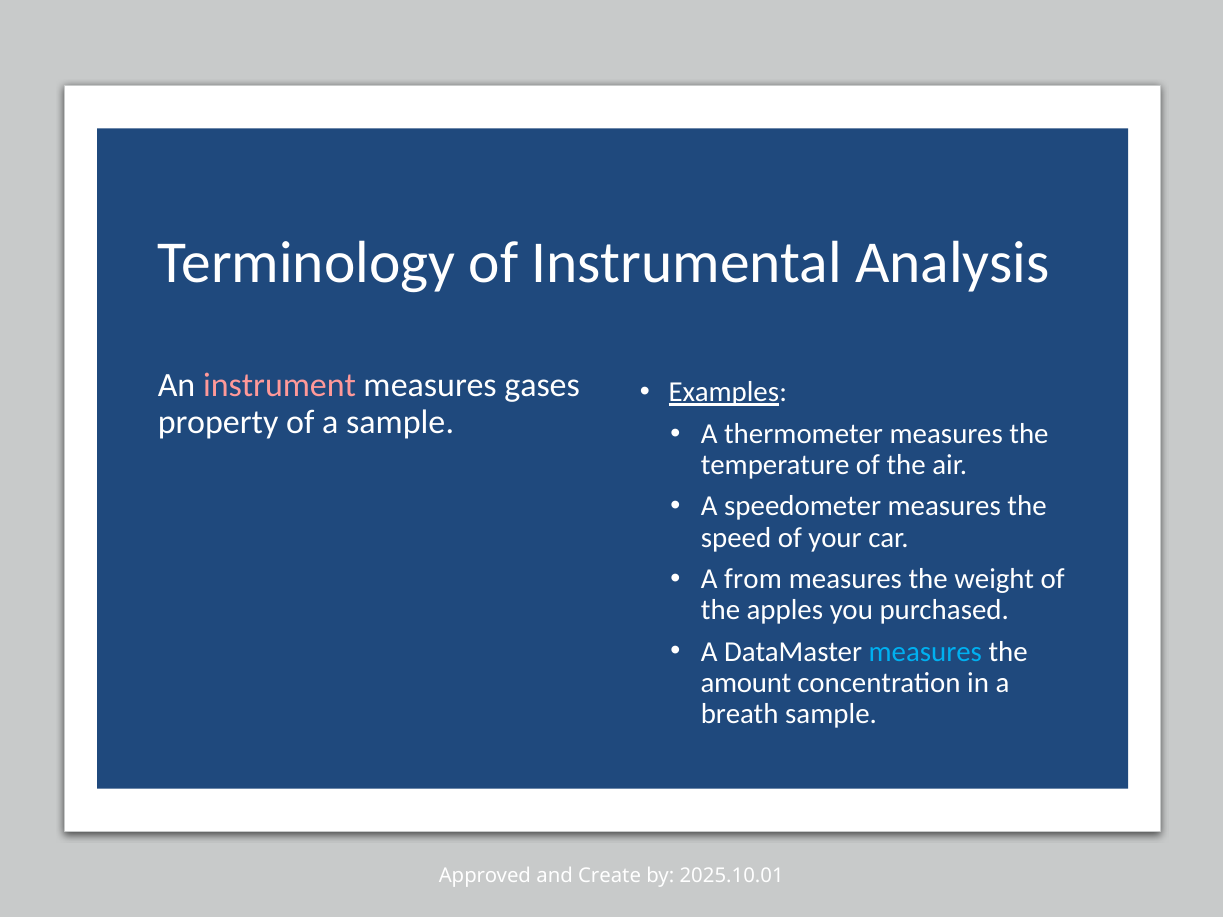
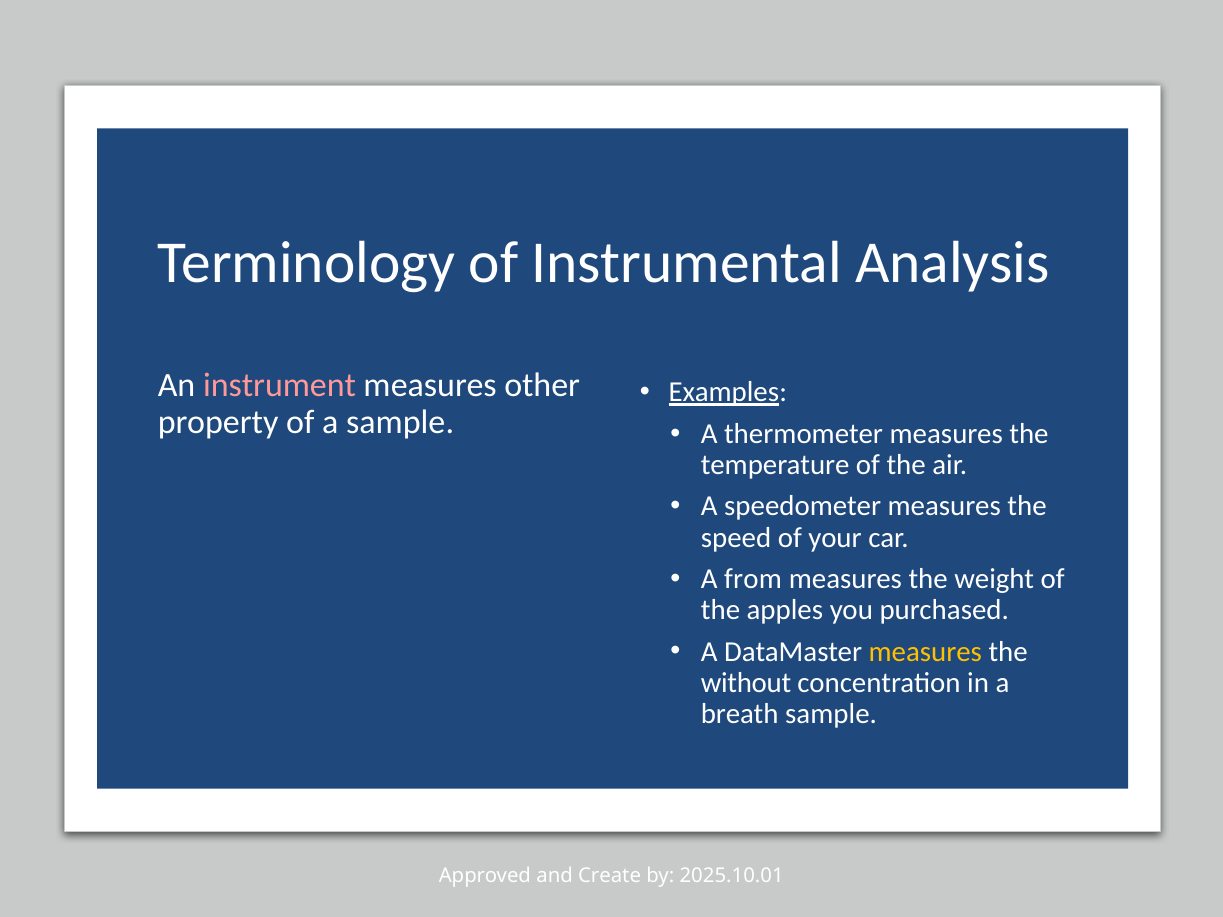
gases: gases -> other
measures at (925, 652) colour: light blue -> yellow
amount: amount -> without
